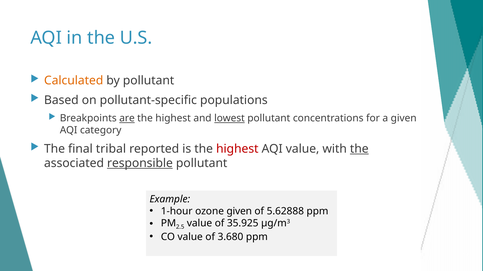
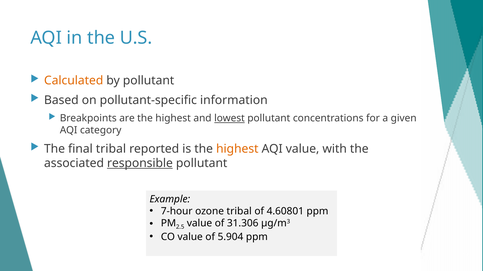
populations: populations -> information
are underline: present -> none
highest at (237, 149) colour: red -> orange
the at (359, 149) underline: present -> none
1-hour: 1-hour -> 7-hour
ozone given: given -> tribal
5.62888: 5.62888 -> 4.60801
35.925: 35.925 -> 31.306
3.680: 3.680 -> 5.904
